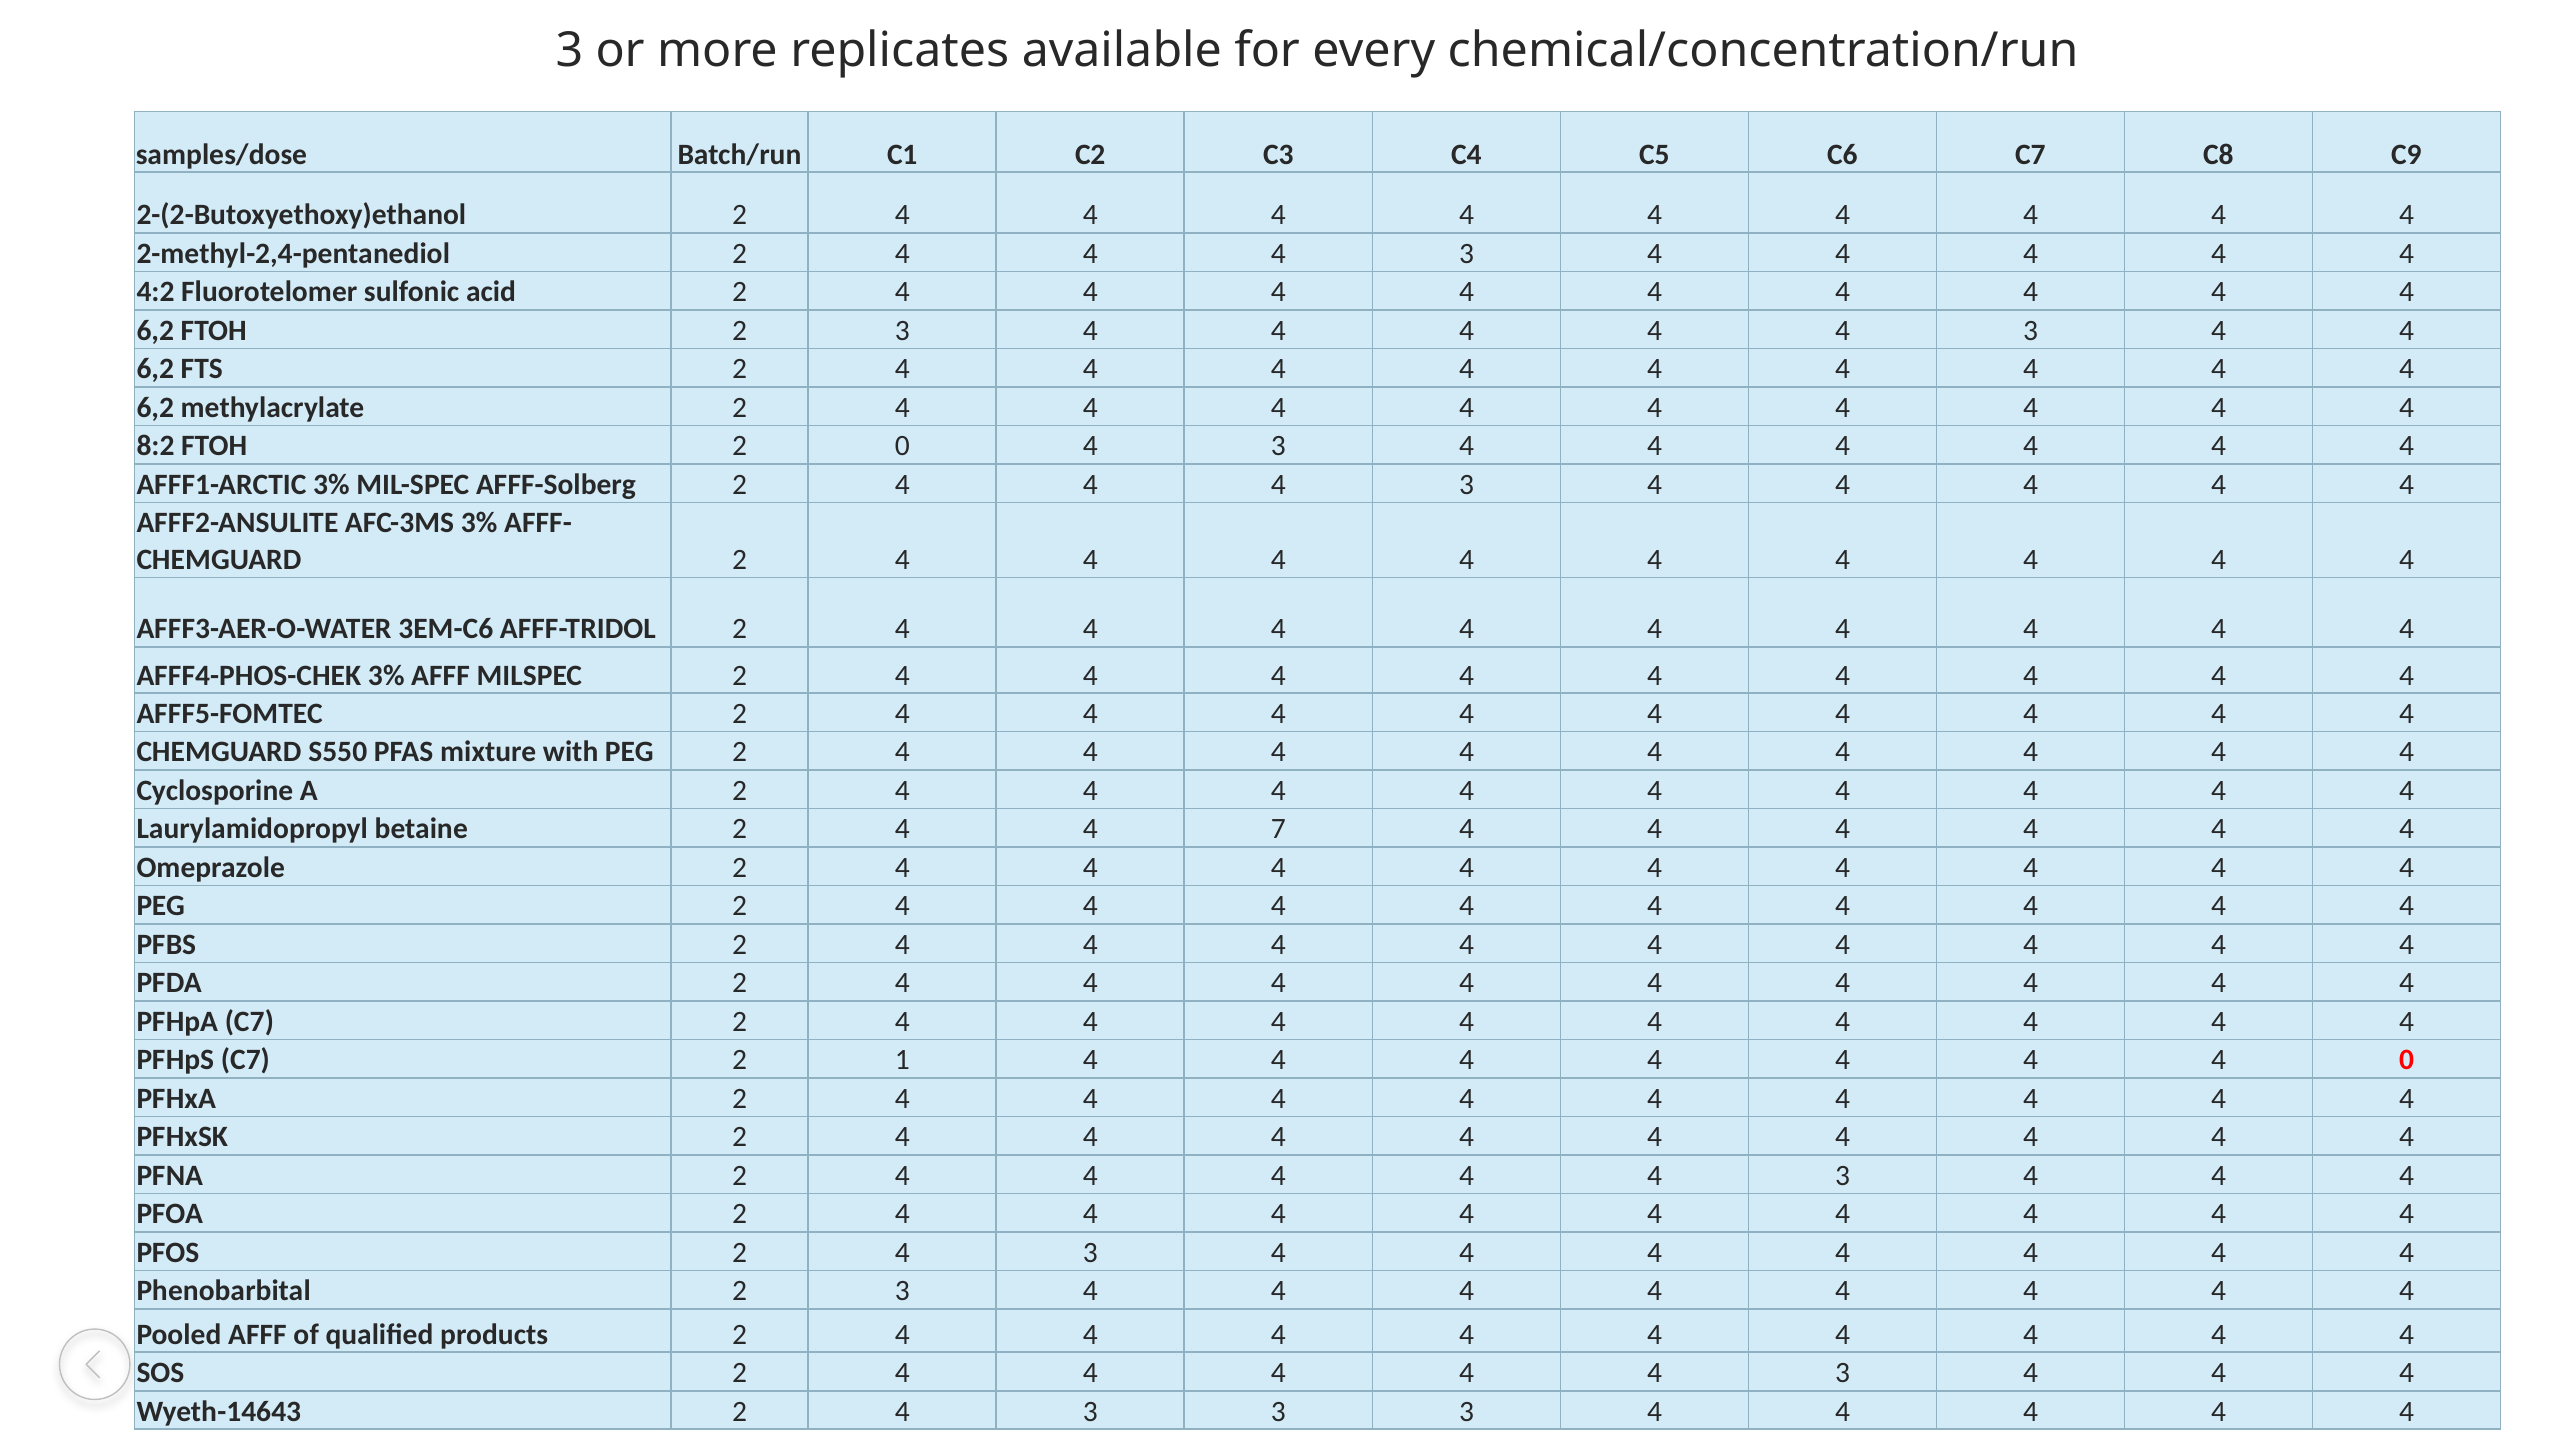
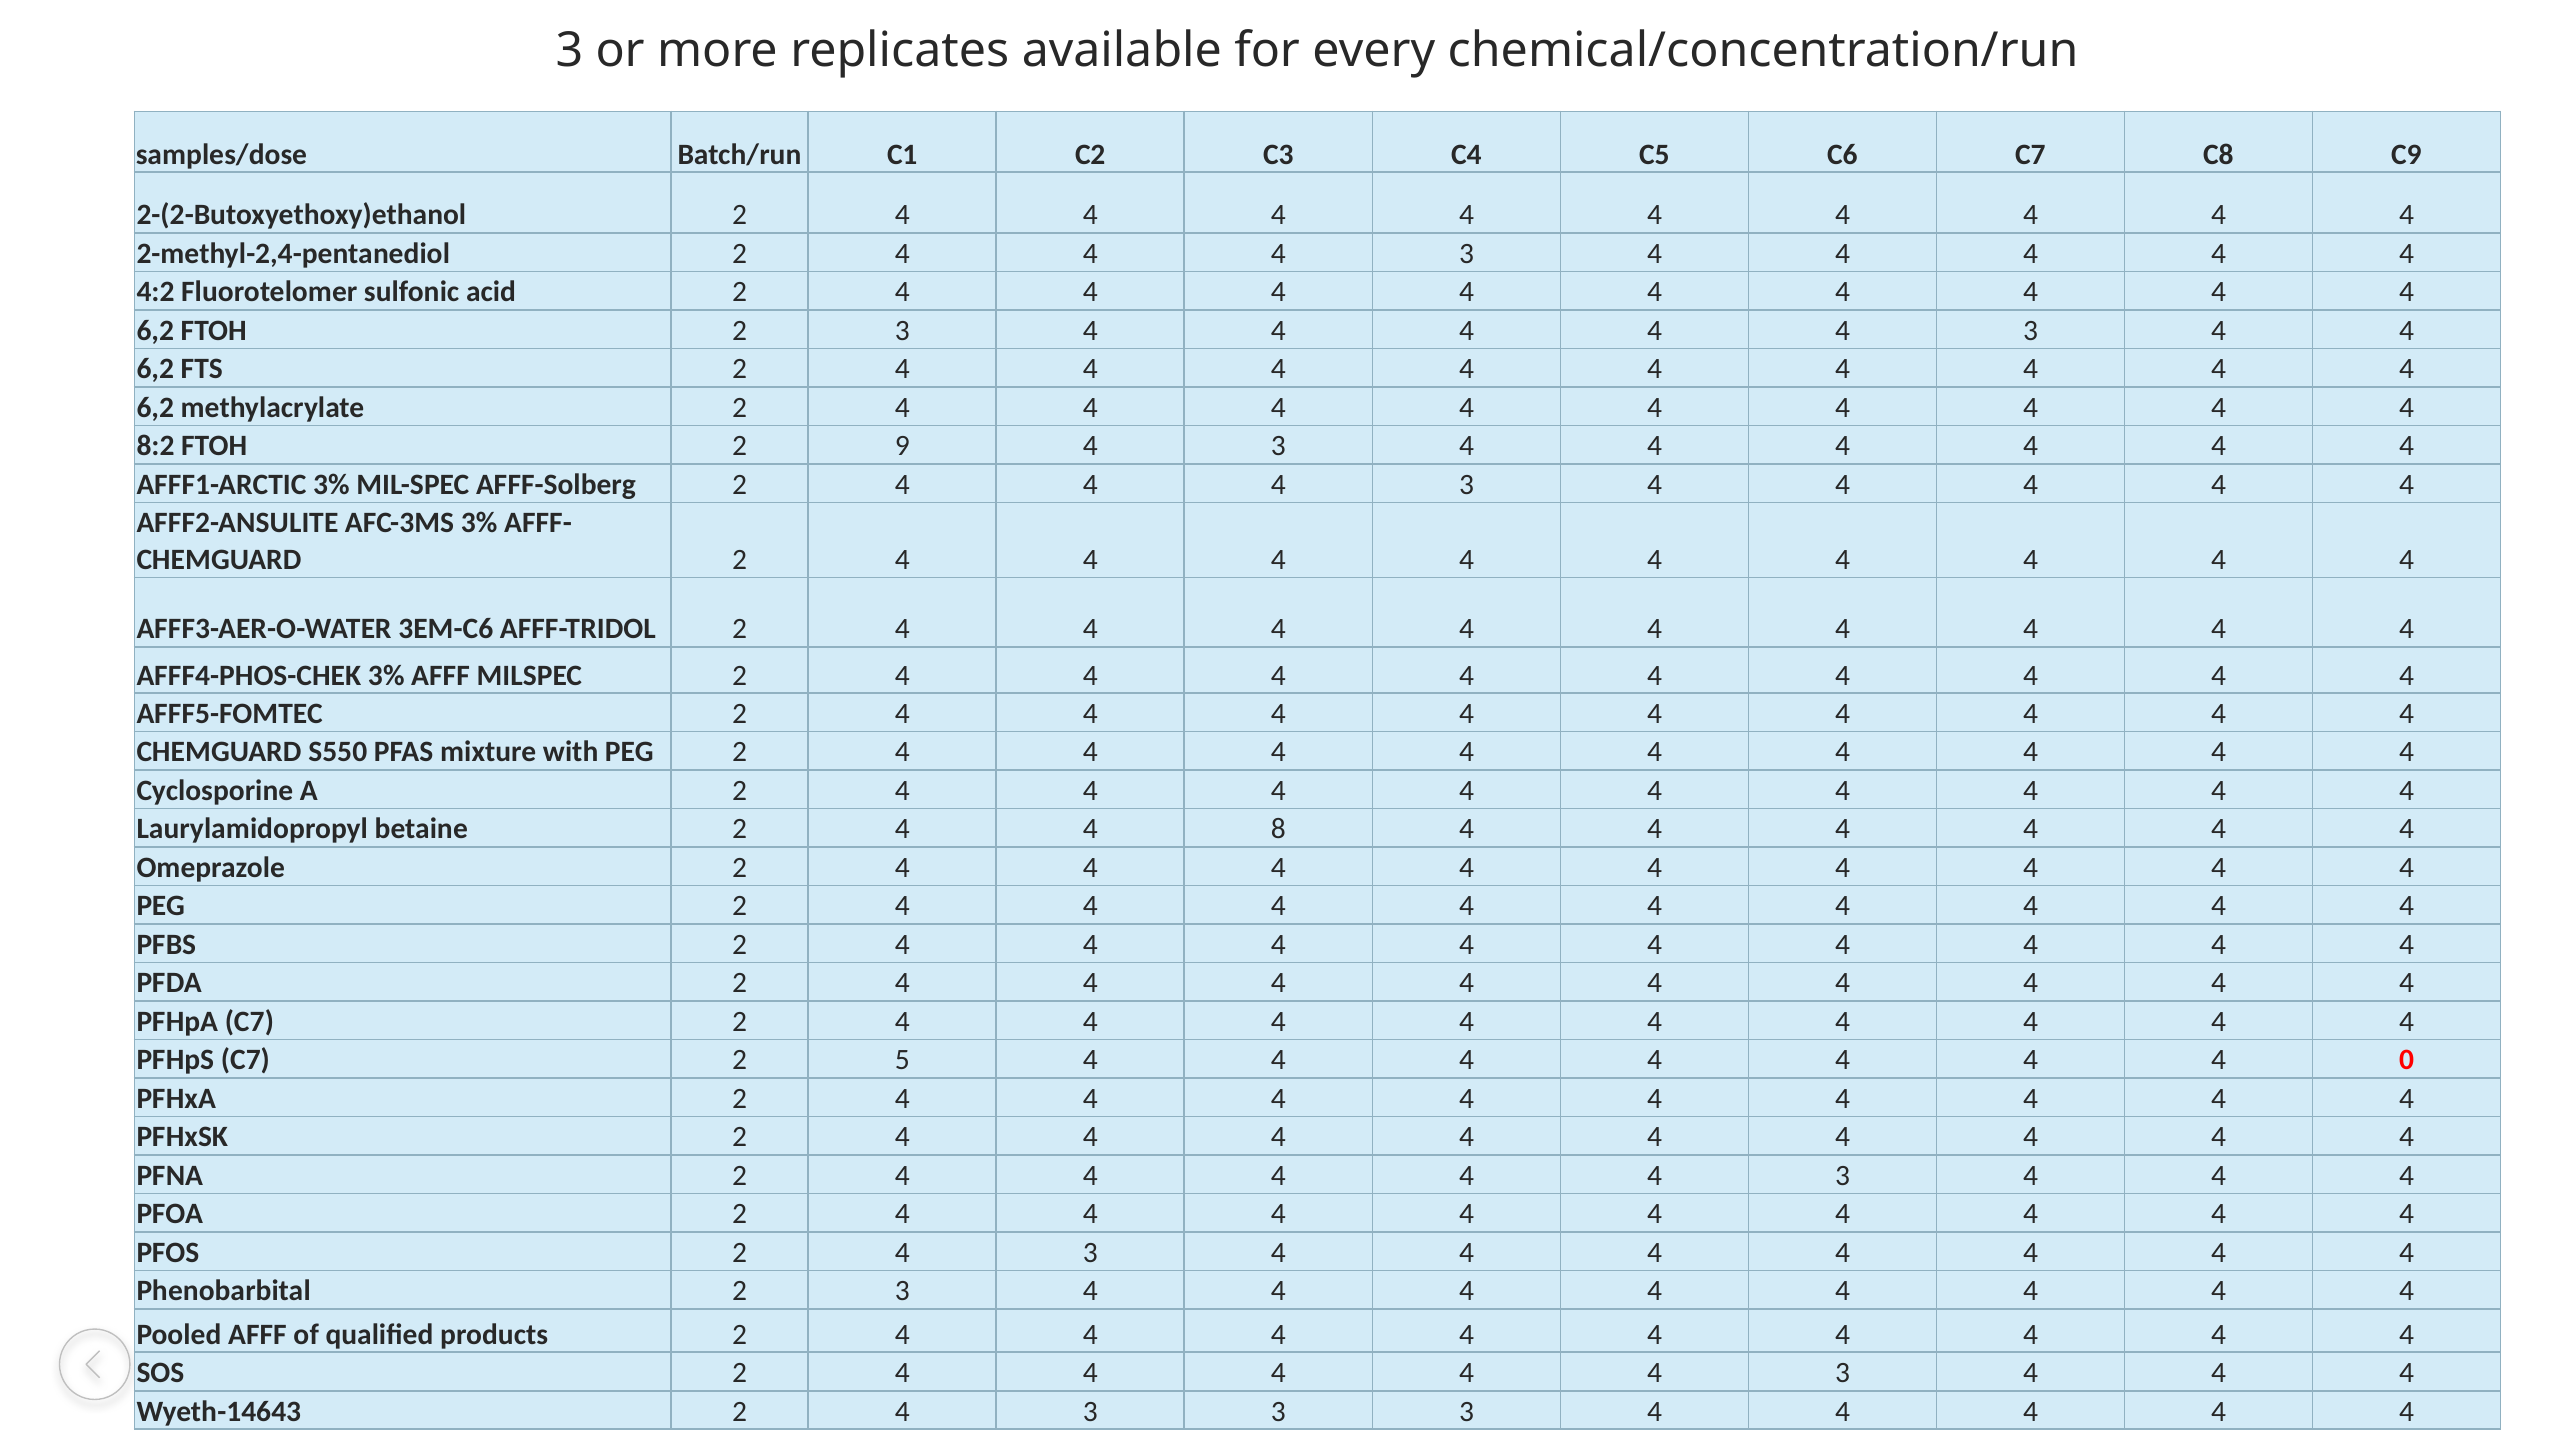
2 0: 0 -> 9
7: 7 -> 8
1: 1 -> 5
